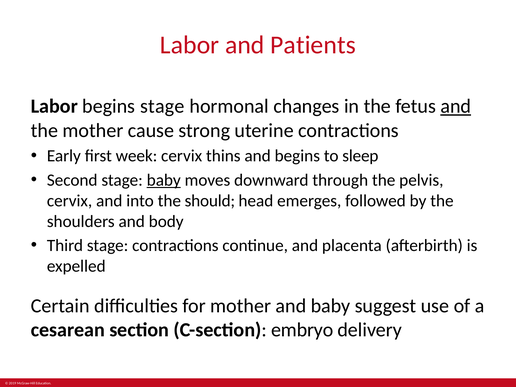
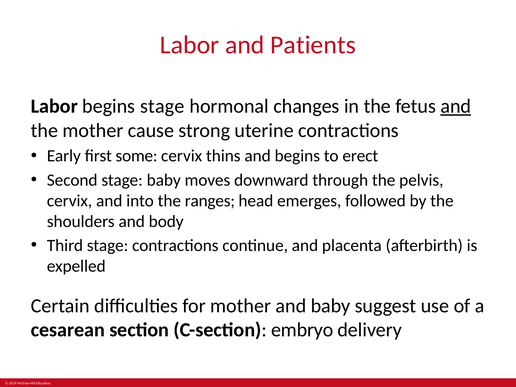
week: week -> some
sleep: sleep -> erect
baby at (164, 180) underline: present -> none
should: should -> ranges
